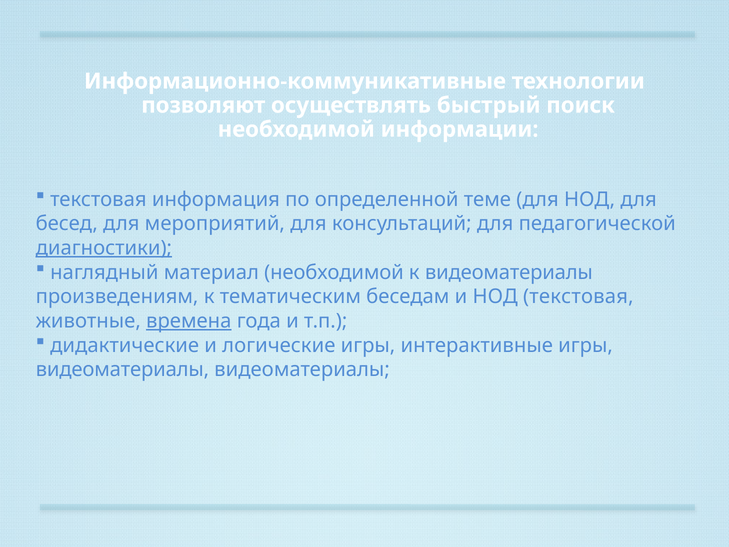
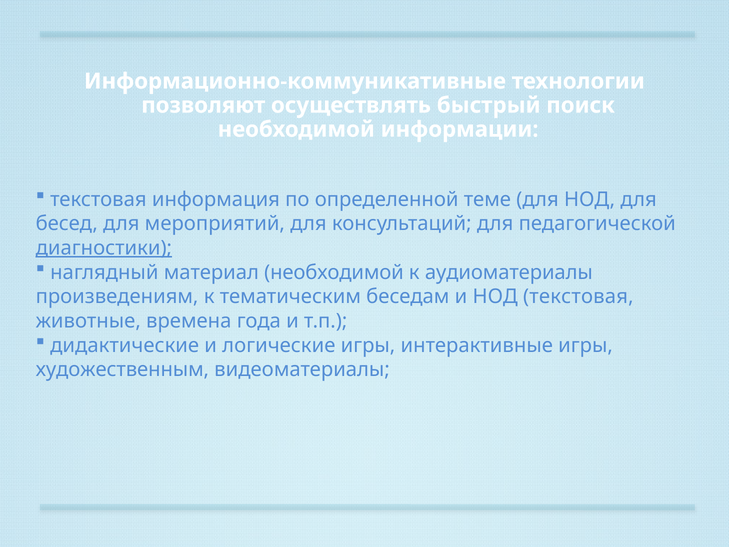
к видеоматериалы: видеоматериалы -> аудиоматериалы
времена underline: present -> none
видеоматериалы at (122, 370): видеоматериалы -> художественным
